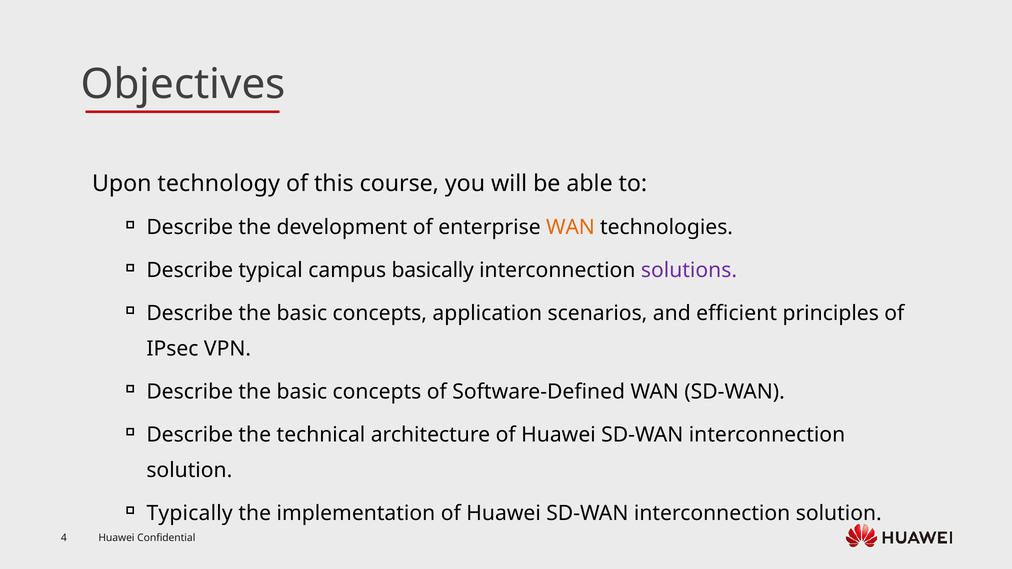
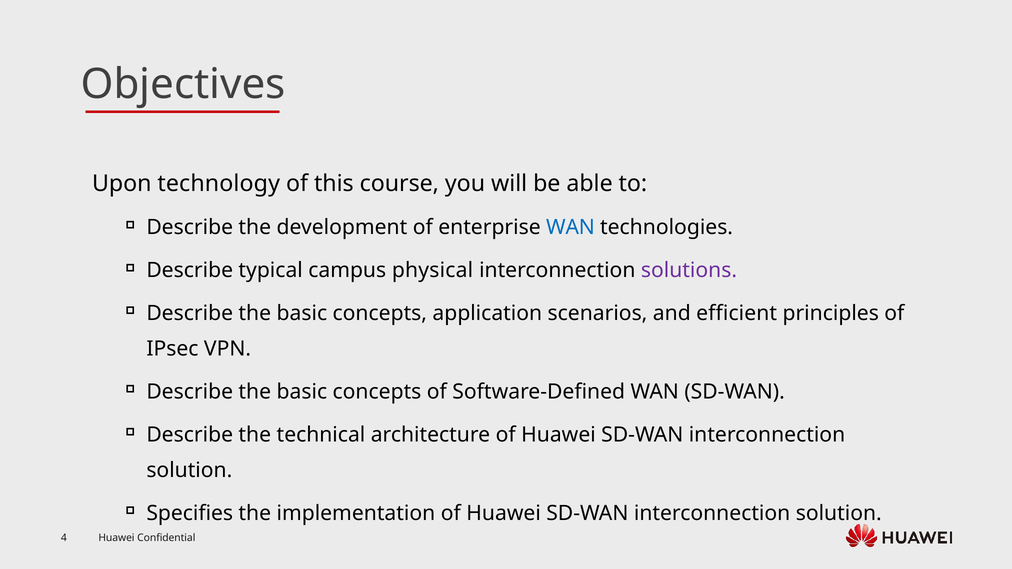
WAN at (570, 228) colour: orange -> blue
basically: basically -> physical
Typically: Typically -> Specifies
